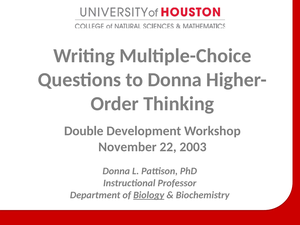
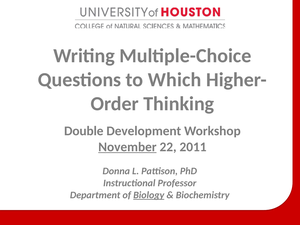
to Donna: Donna -> Which
November underline: none -> present
2003: 2003 -> 2011
